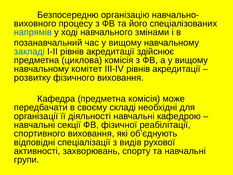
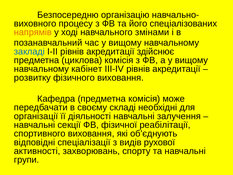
напрямів colour: blue -> orange
комітет: комітет -> кабінет
кафедрою: кафедрою -> залучення
